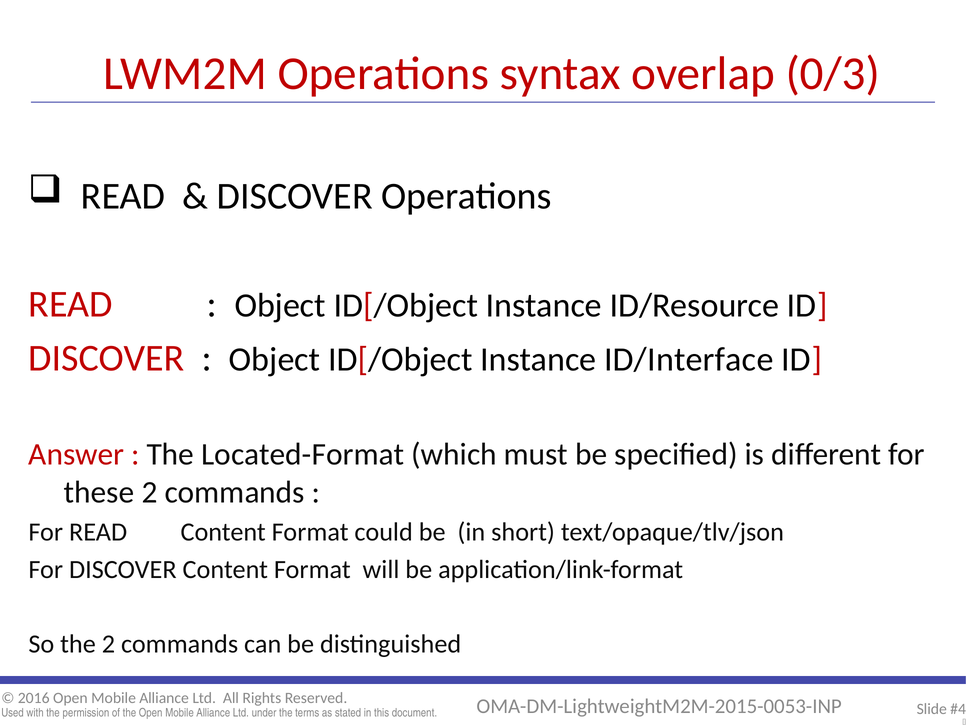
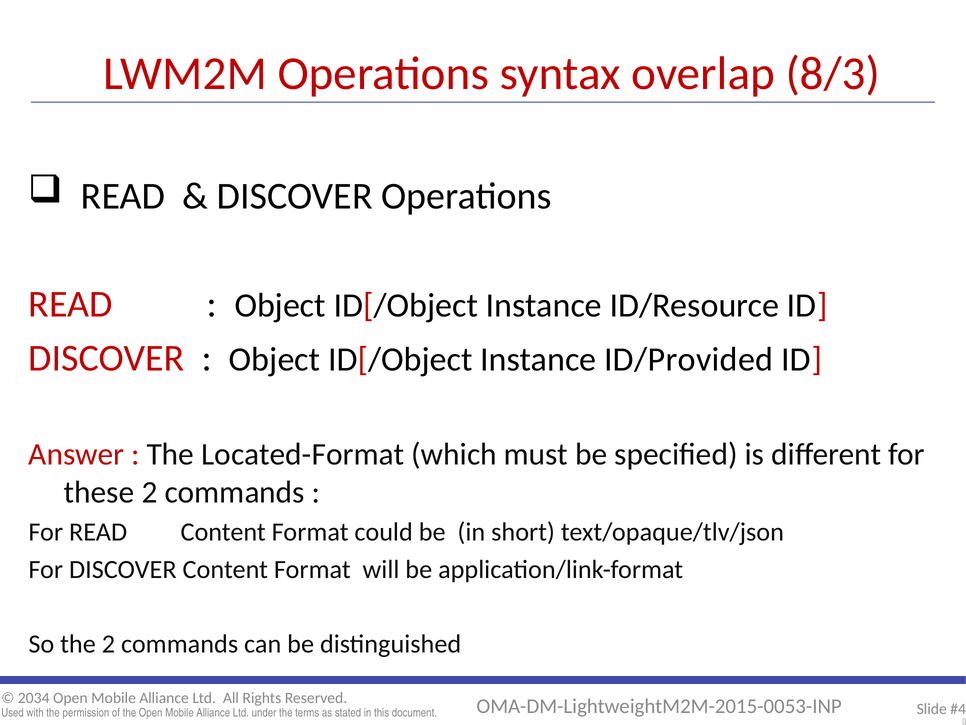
0/3: 0/3 -> 8/3
ID/Interface: ID/Interface -> ID/Provided
2016: 2016 -> 2034
